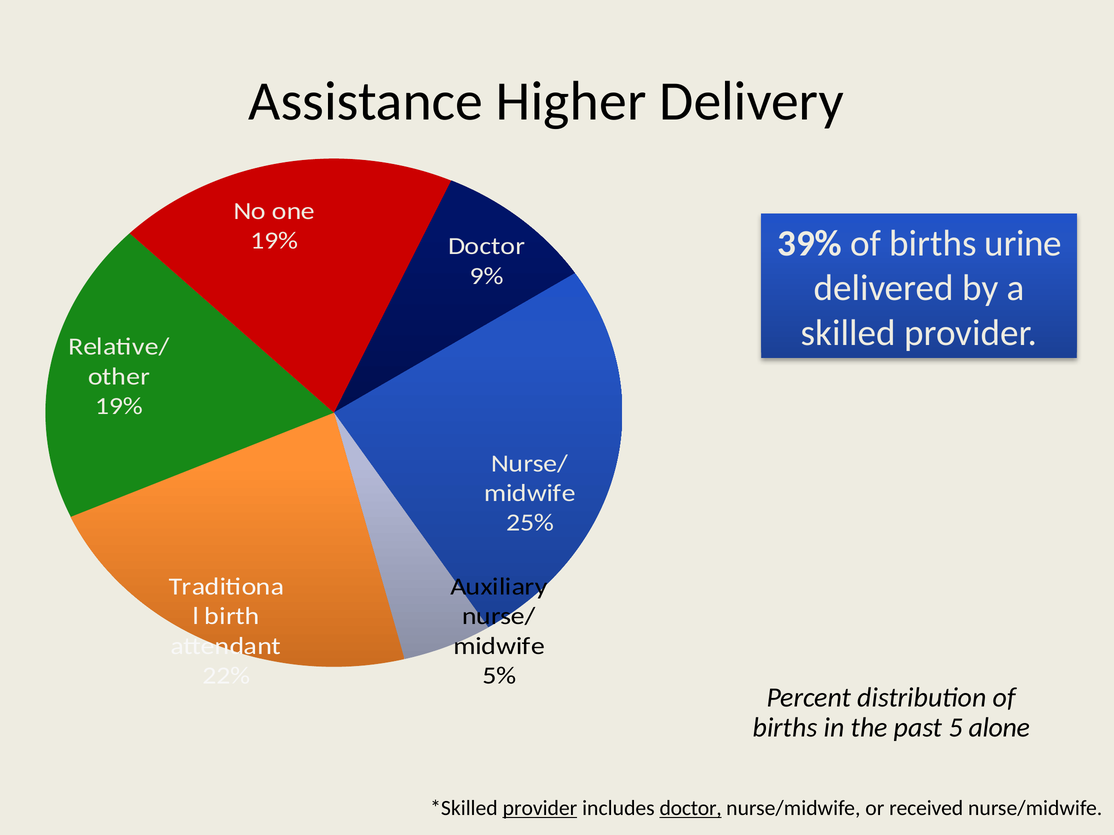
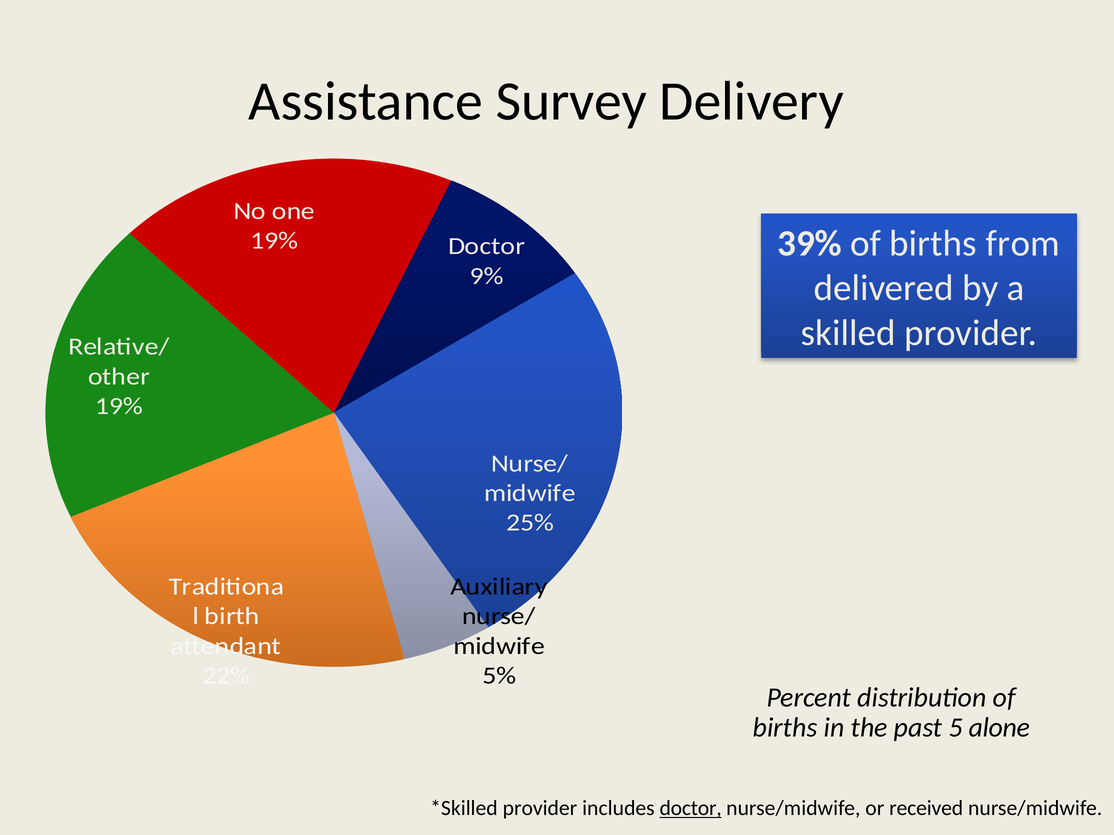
Higher: Higher -> Survey
urine: urine -> from
provider at (540, 809) underline: present -> none
